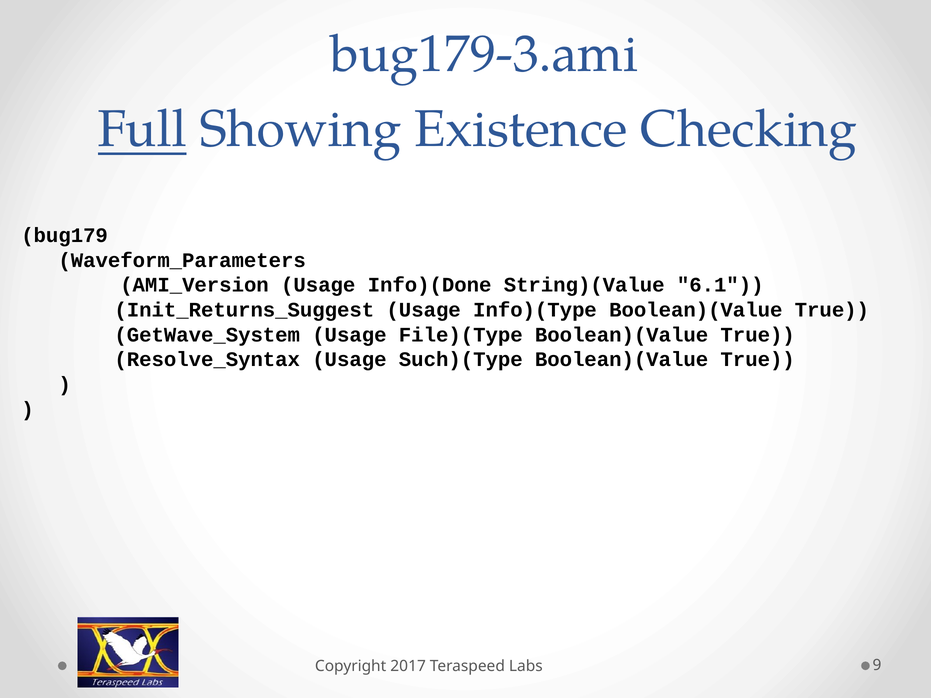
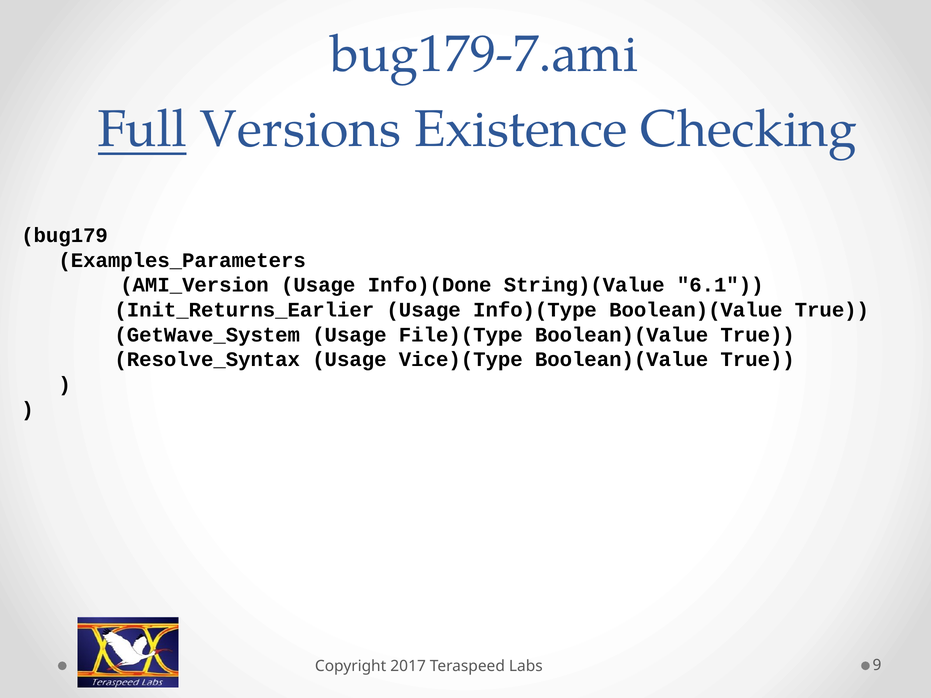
bug179-3.ami: bug179-3.ami -> bug179-7.ami
Showing: Showing -> Versions
Waveform_Parameters: Waveform_Parameters -> Examples_Parameters
Init_Returns_Suggest: Init_Returns_Suggest -> Init_Returns_Earlier
Such)(Type: Such)(Type -> Vice)(Type
